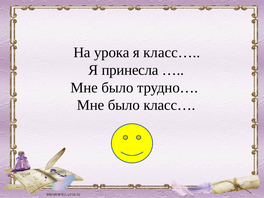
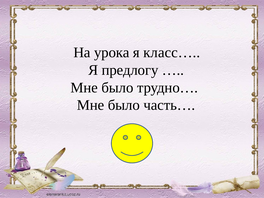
принесла: принесла -> предлогу
было класс…: класс… -> часть…
